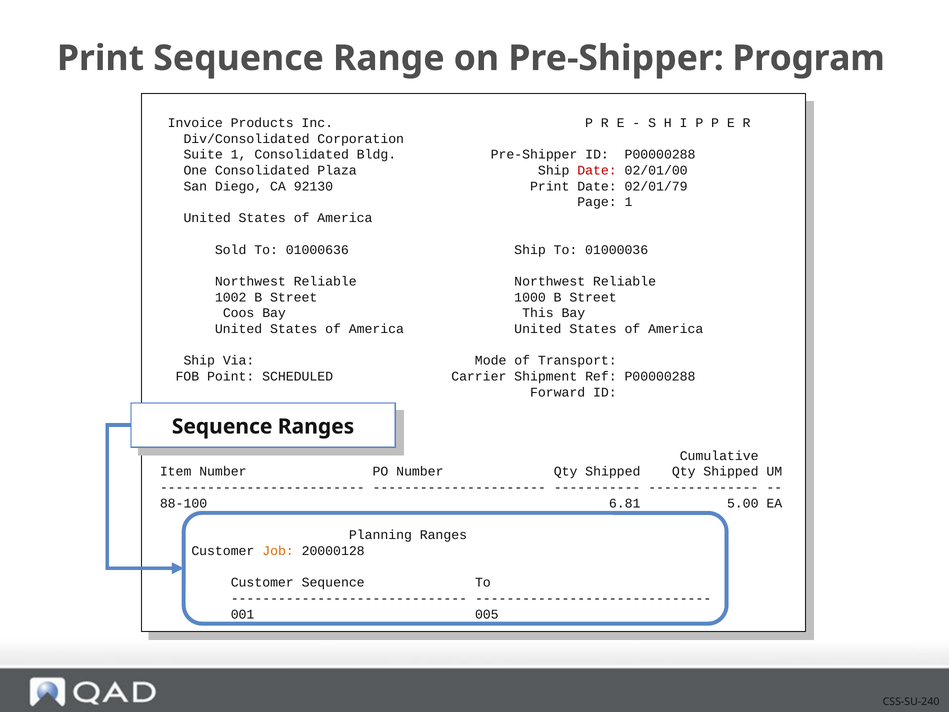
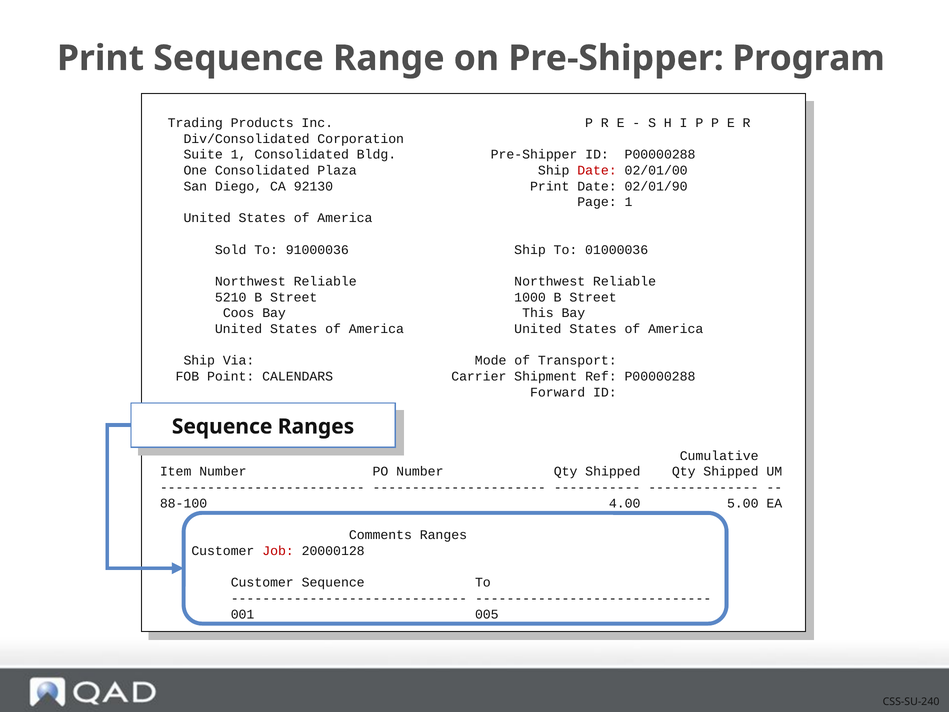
Invoice: Invoice -> Trading
02/01/79: 02/01/79 -> 02/01/90
01000636: 01000636 -> 91000036
1002: 1002 -> 5210
SCHEDULED: SCHEDULED -> CALENDARS
6.81: 6.81 -> 4.00
Planning: Planning -> Comments
Job colour: orange -> red
